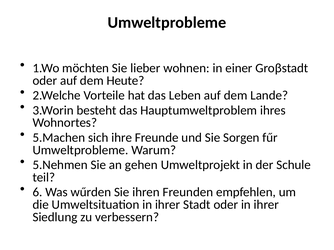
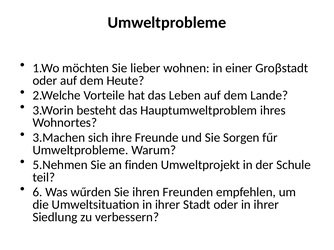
5.Machen: 5.Machen -> 3.Machen
gehen: gehen -> finden
